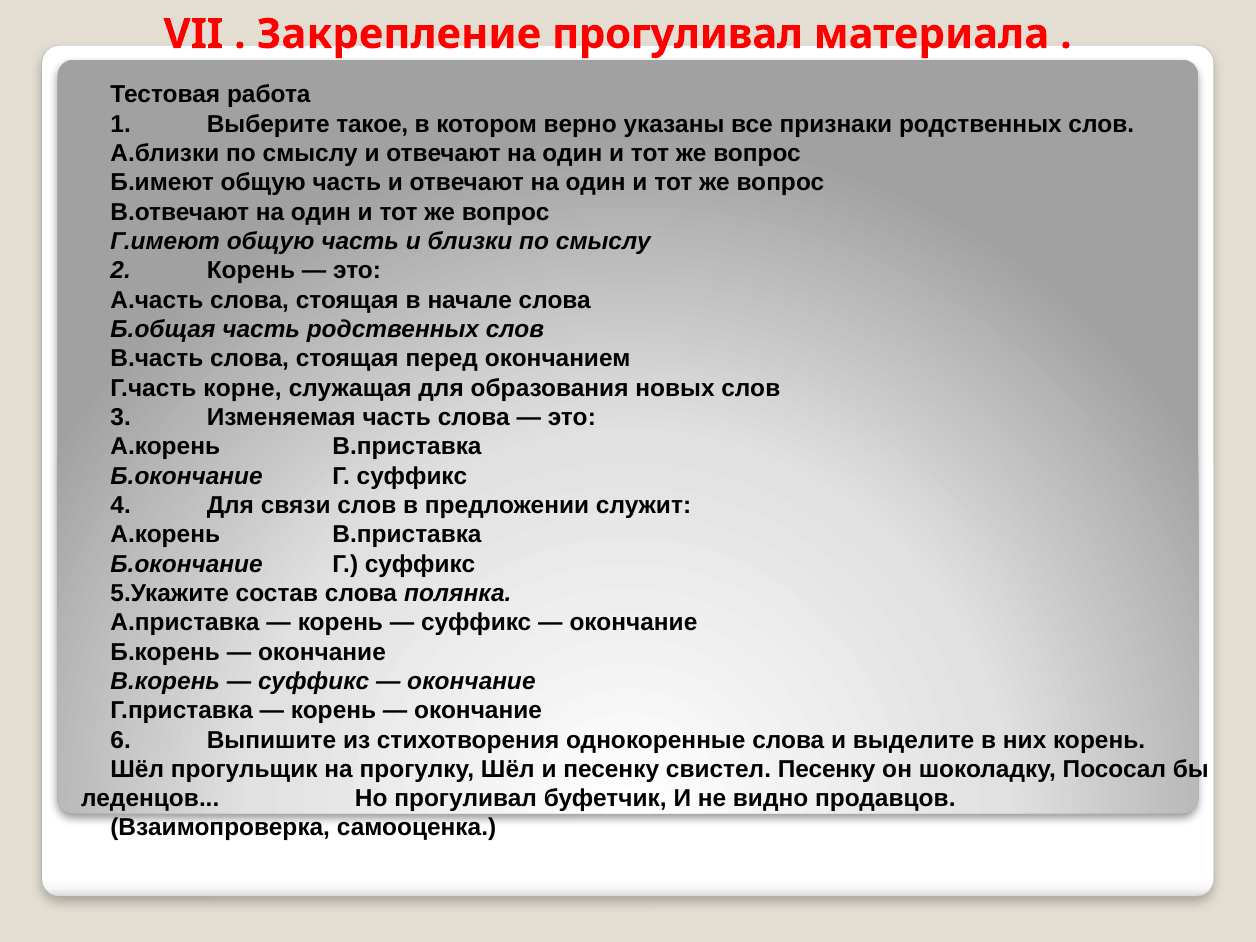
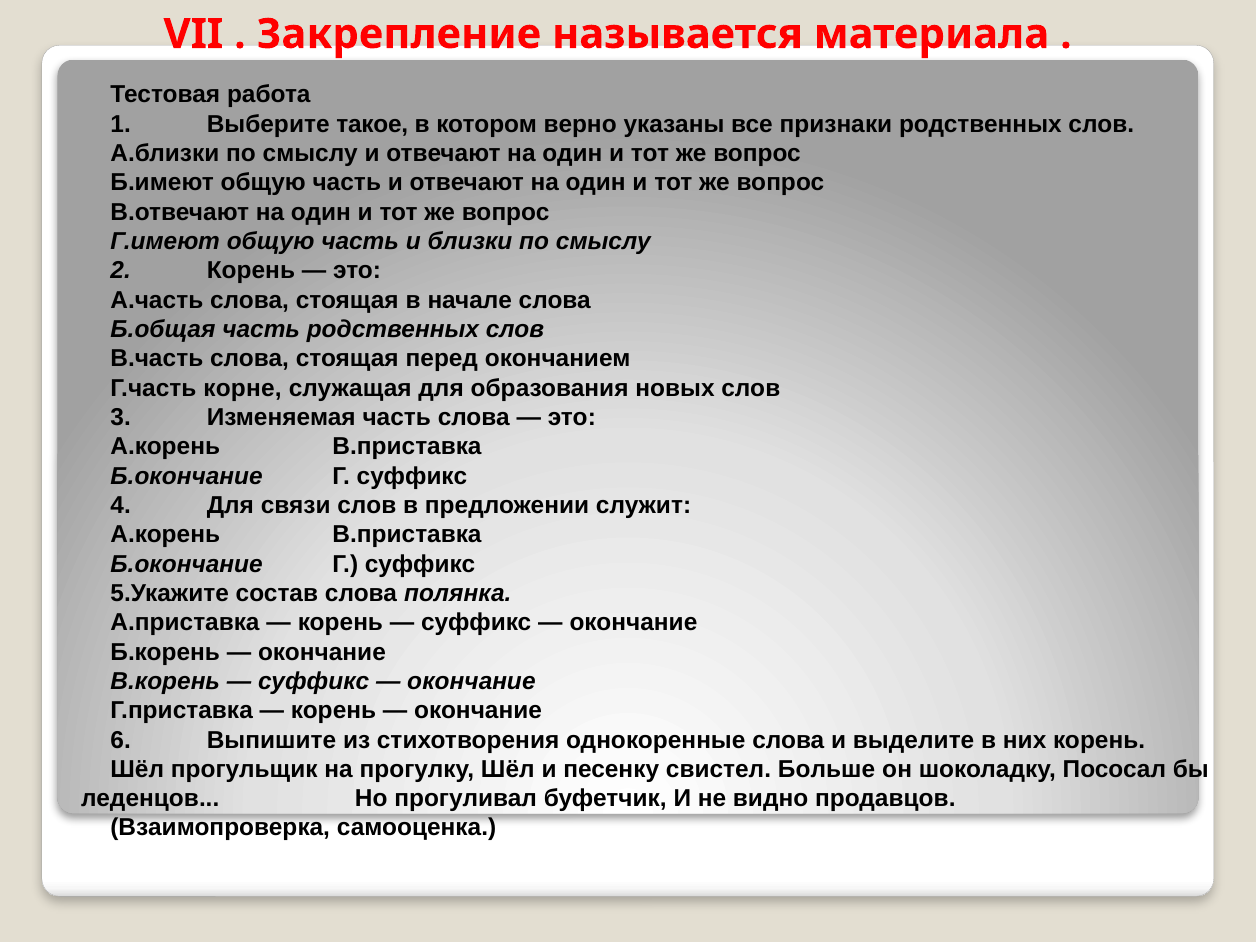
Закрепление прогуливал: прогуливал -> называется
свистел Песенку: Песенку -> Больше
